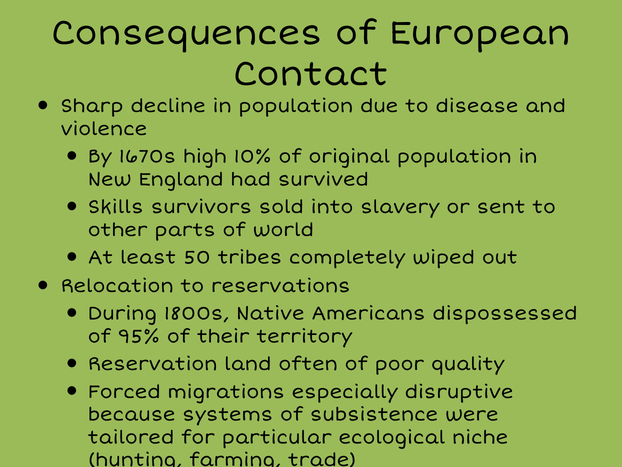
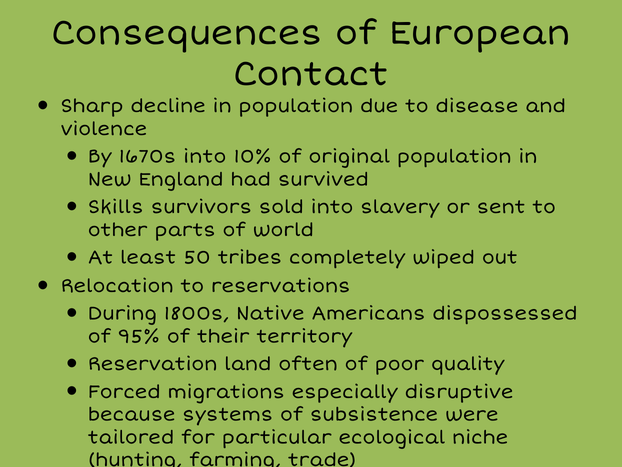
1670s high: high -> into
